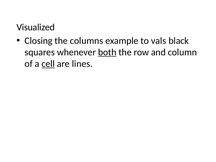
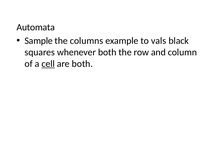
Visualized: Visualized -> Automata
Closing: Closing -> Sample
both at (107, 52) underline: present -> none
are lines: lines -> both
